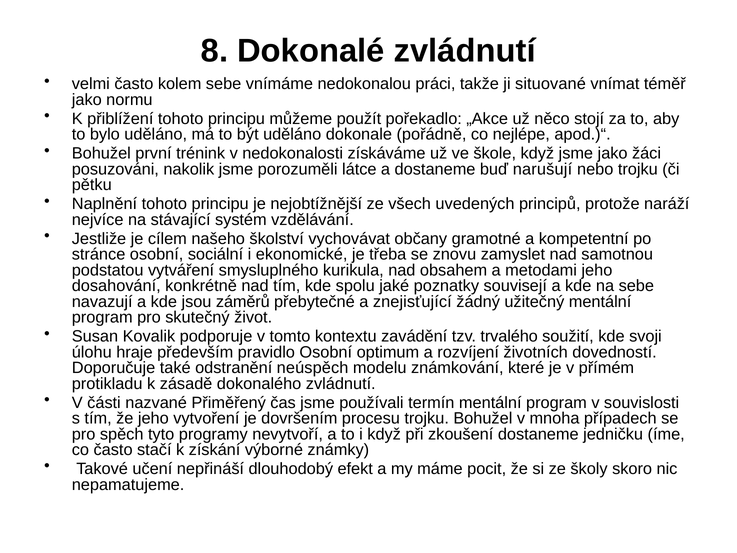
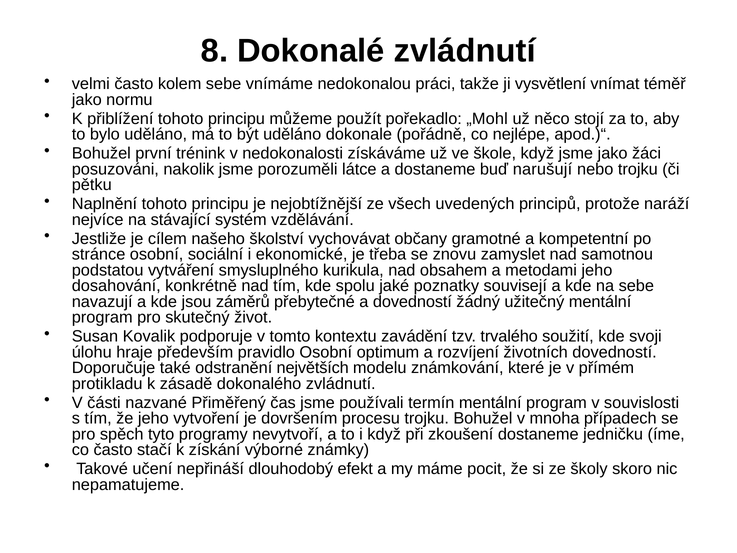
situované: situované -> vysvětlení
„Akce: „Akce -> „Mohl
a znejisťující: znejisťující -> dovedností
neúspěch: neúspěch -> největších
